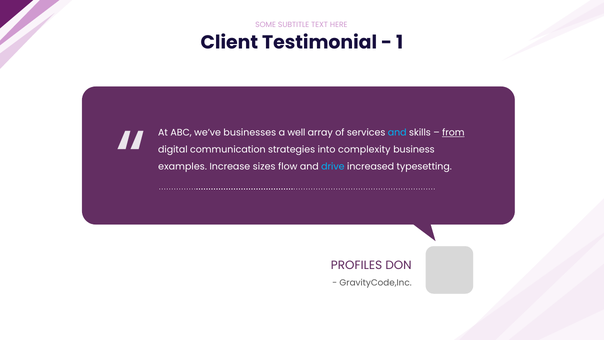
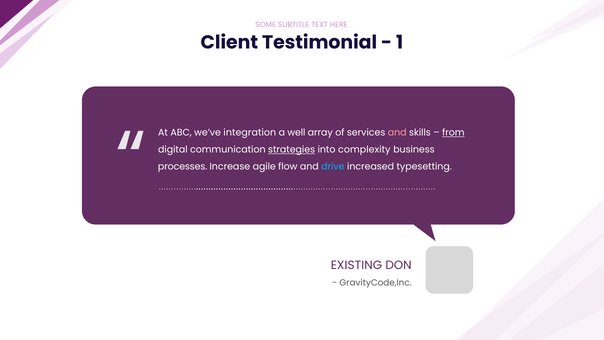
businesses: businesses -> integration
and at (397, 133) colour: light blue -> pink
strategies underline: none -> present
examples: examples -> processes
sizes: sizes -> agile
PROFILES: PROFILES -> EXISTING
